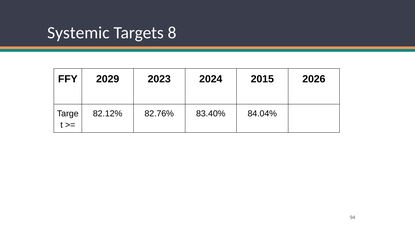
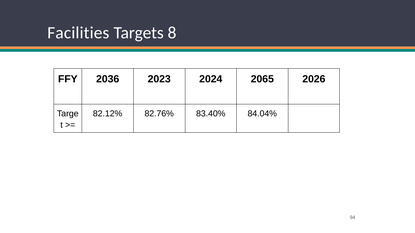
Systemic: Systemic -> Facilities
2029: 2029 -> 2036
2015: 2015 -> 2065
